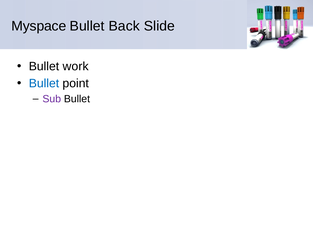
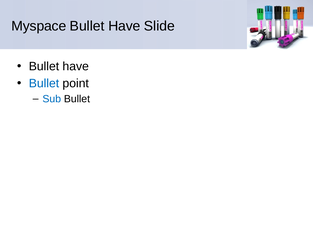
Back at (124, 26): Back -> Have
work at (76, 67): work -> have
Sub colour: purple -> blue
